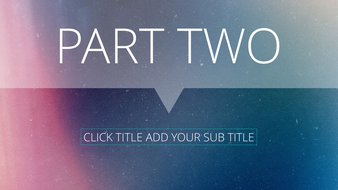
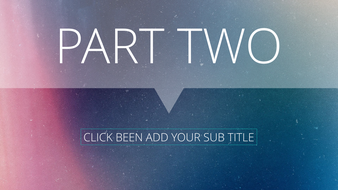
CLICK TITLE: TITLE -> BEEN
